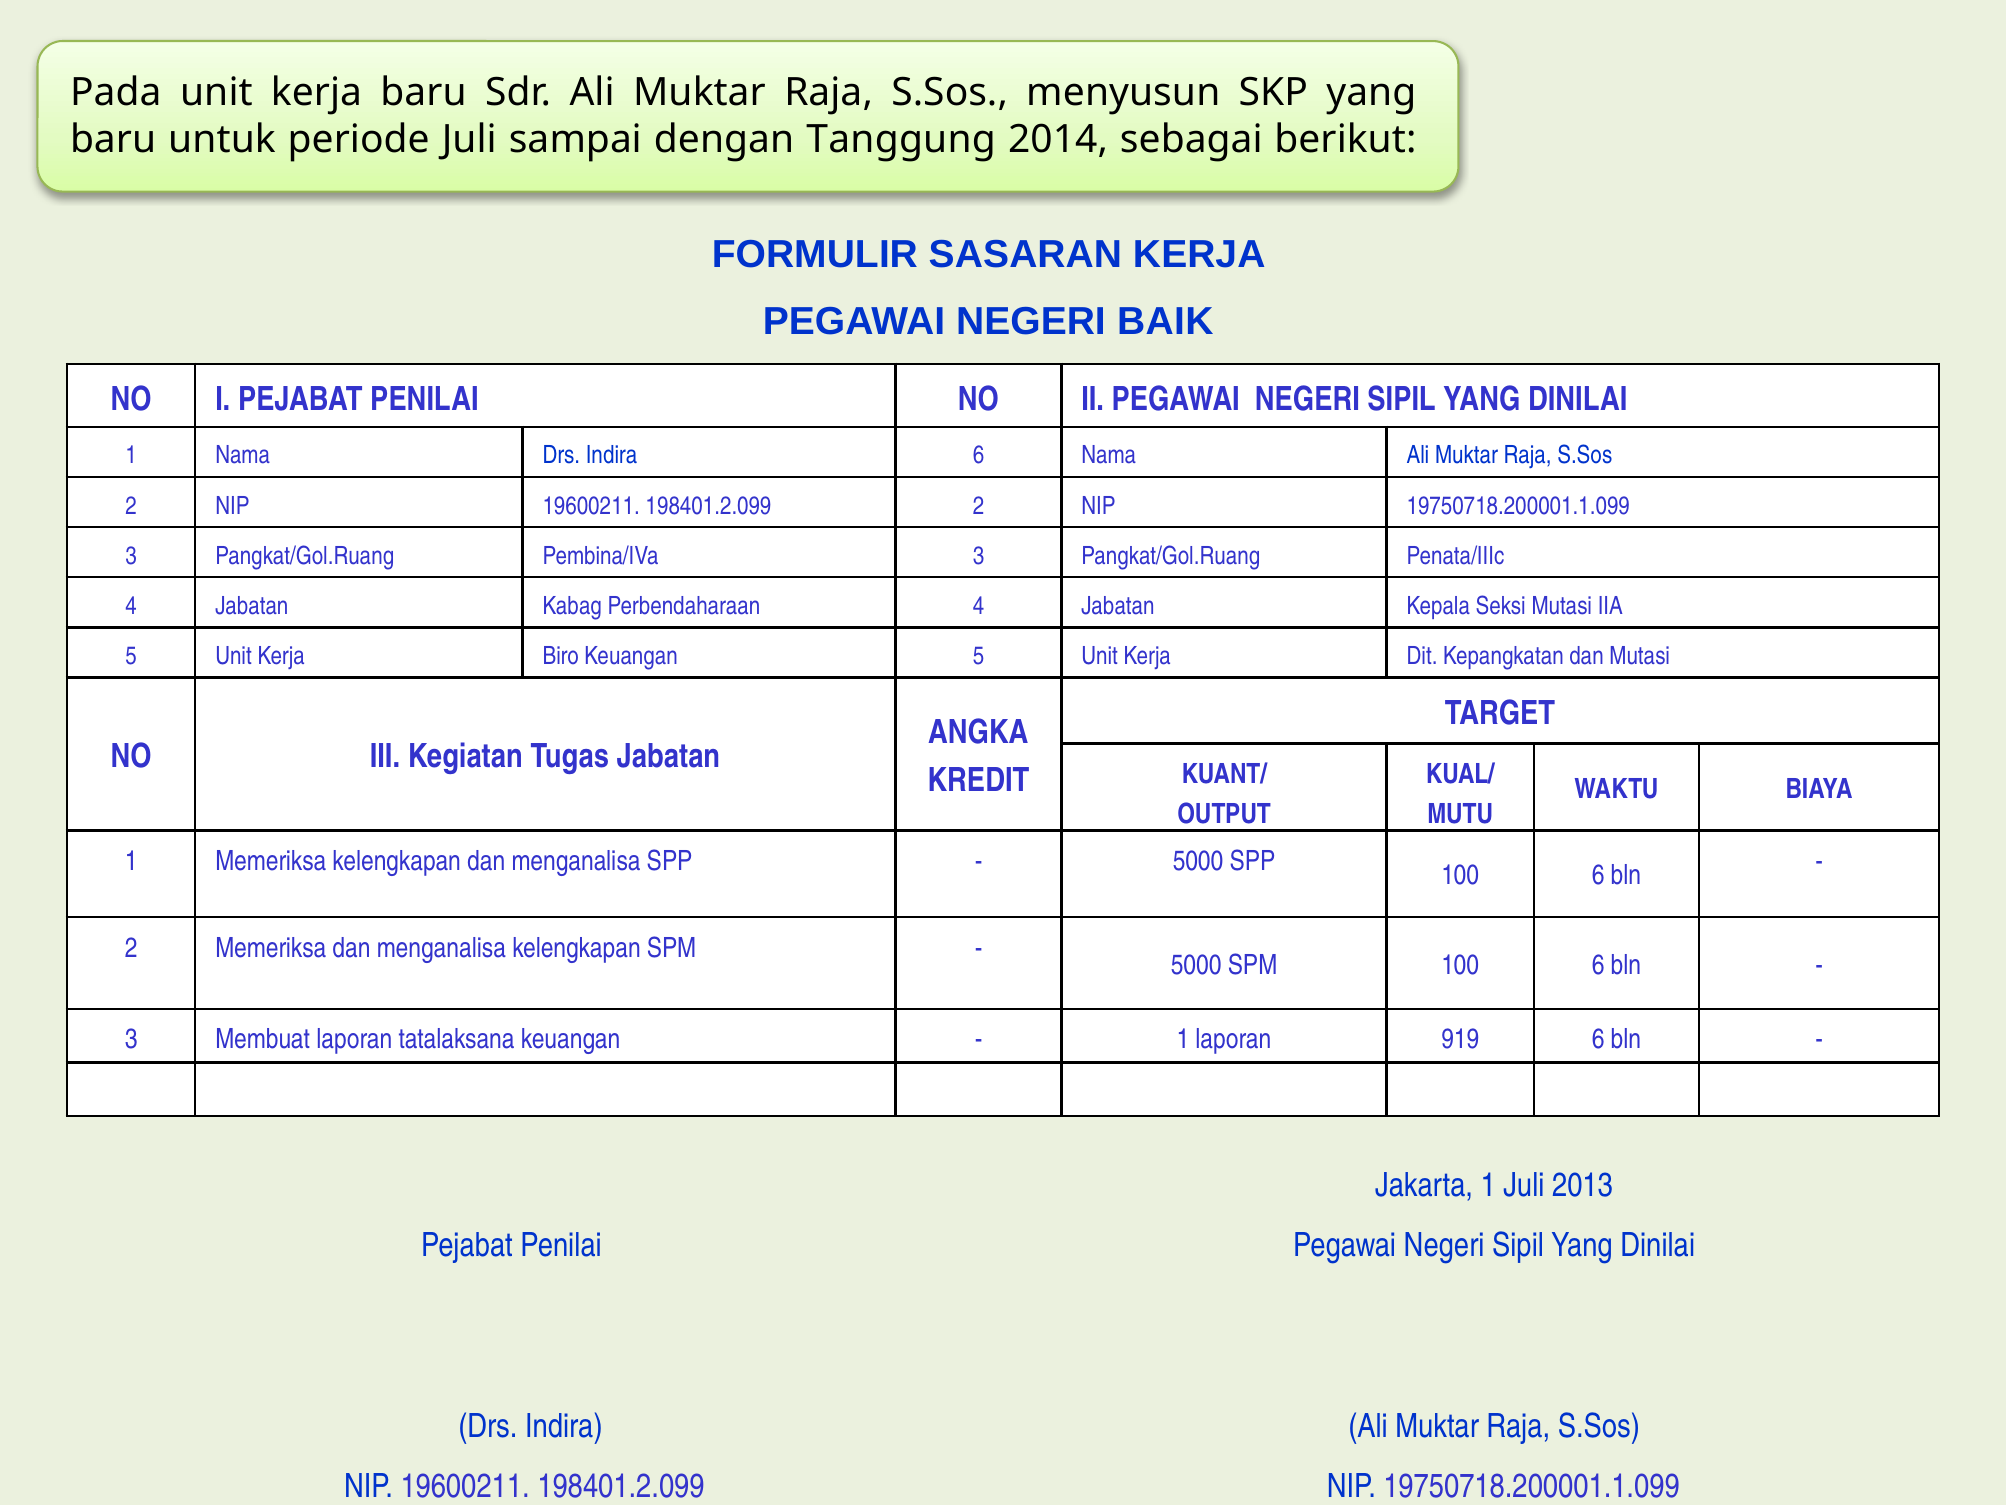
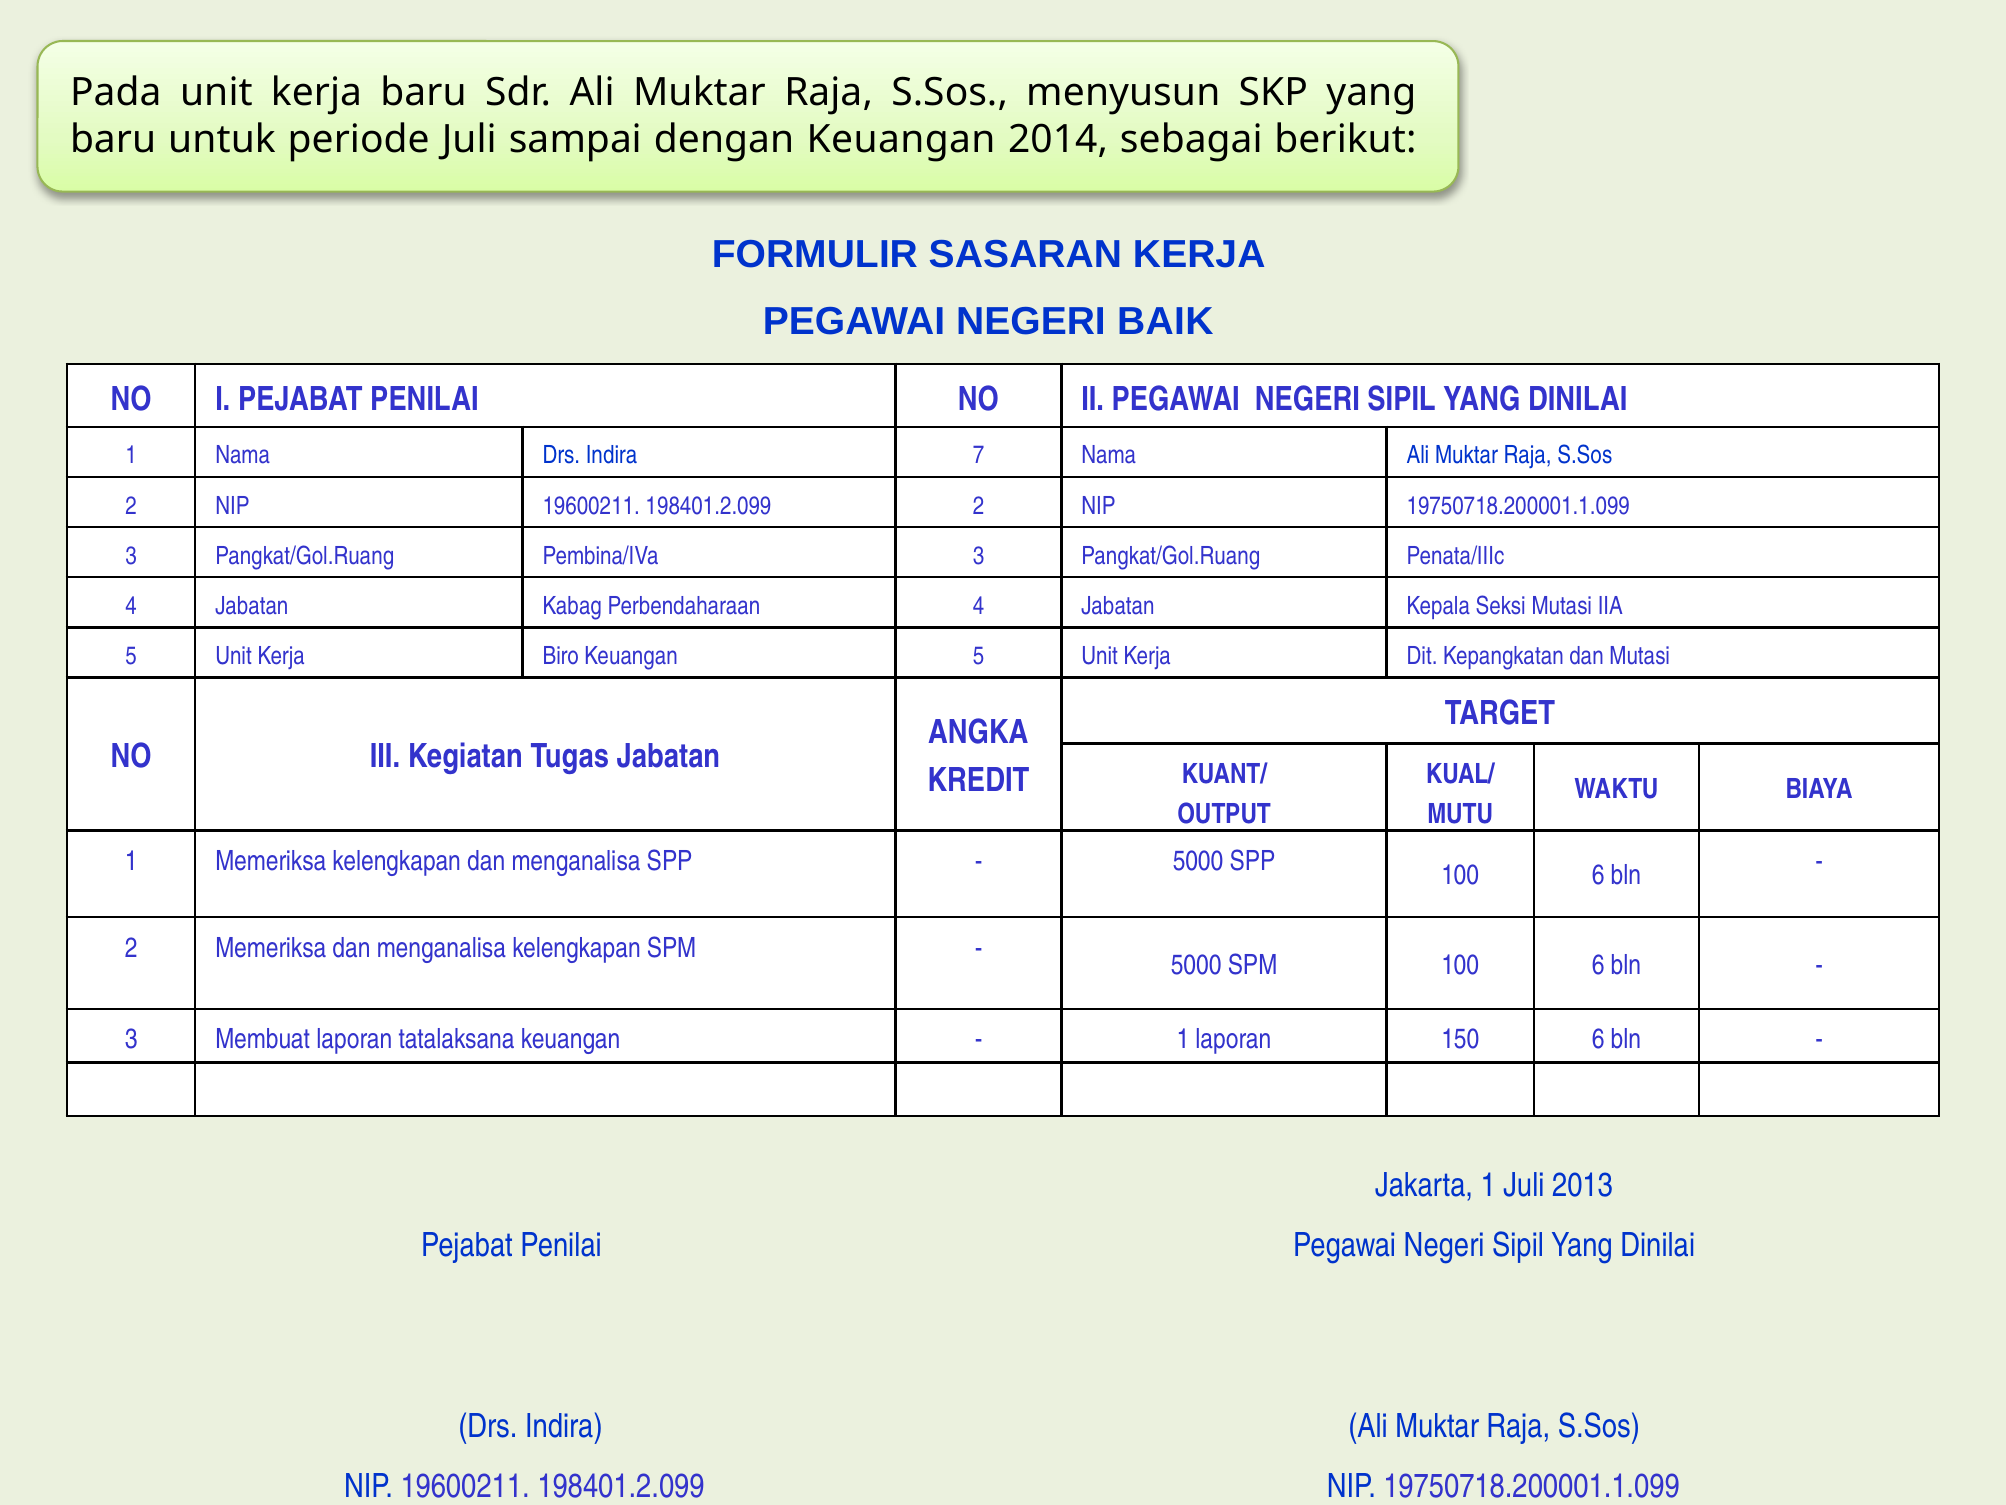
dengan Tanggung: Tanggung -> Keuangan
Indira 6: 6 -> 7
919: 919 -> 150
